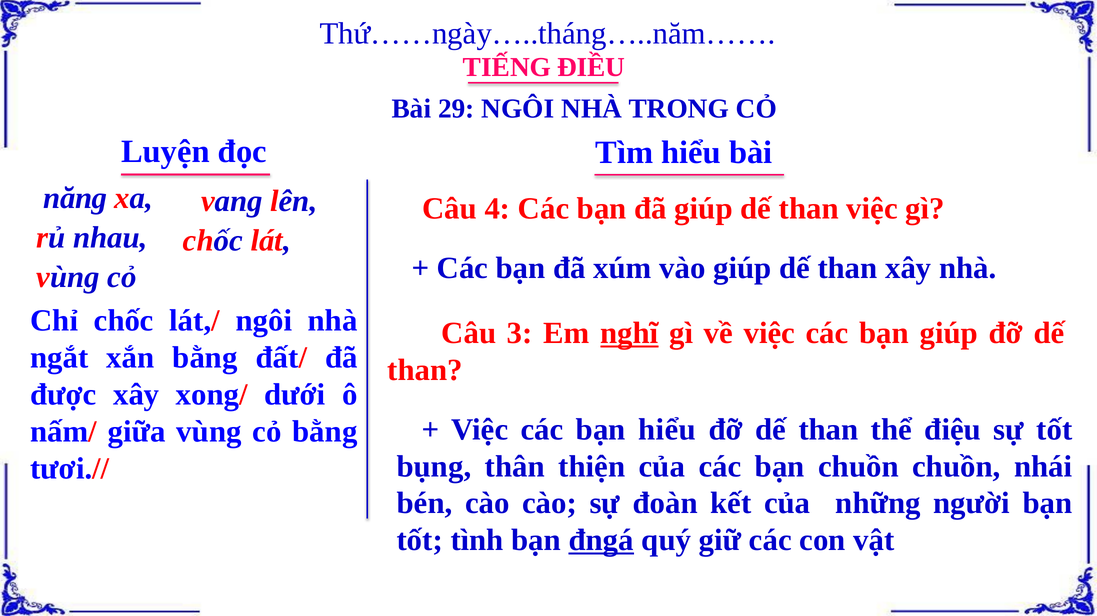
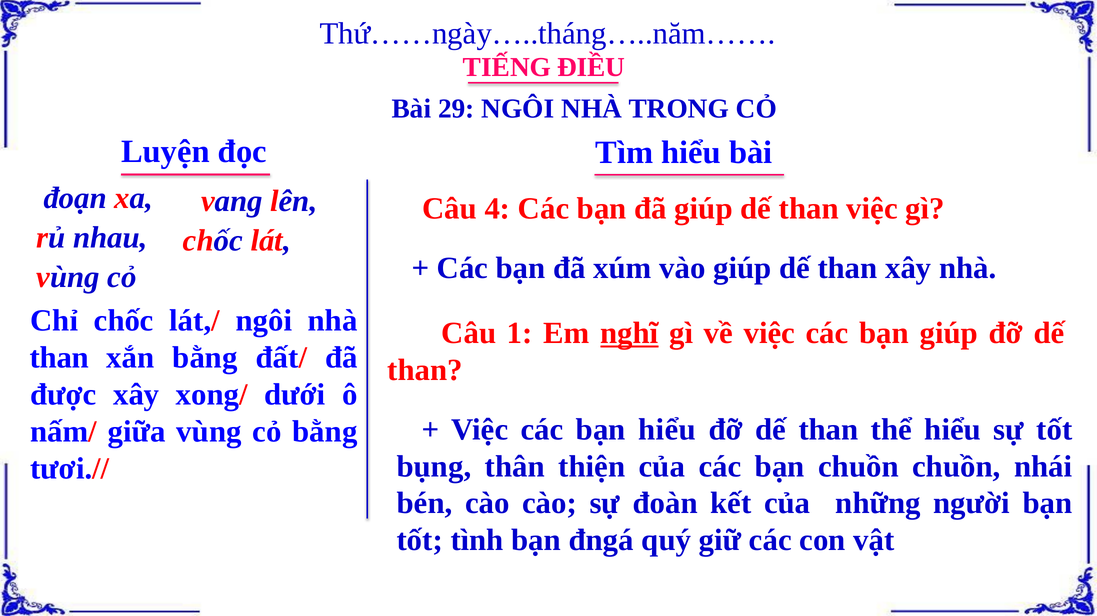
năng: năng -> đoạn
3: 3 -> 1
ngắt at (59, 358): ngắt -> than
thể điệu: điệu -> hiểu
đngá underline: present -> none
